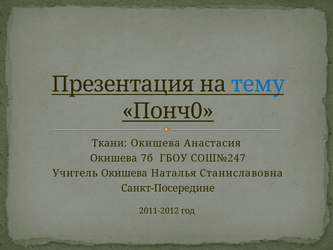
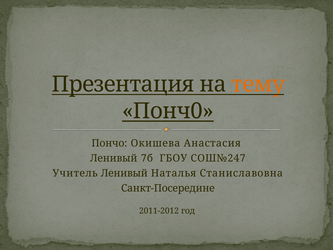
тему colour: blue -> orange
Ткани: Ткани -> Пончо
Окишева at (114, 158): Окишева -> Ленивый
Учитель Окишева: Окишева -> Ленивый
